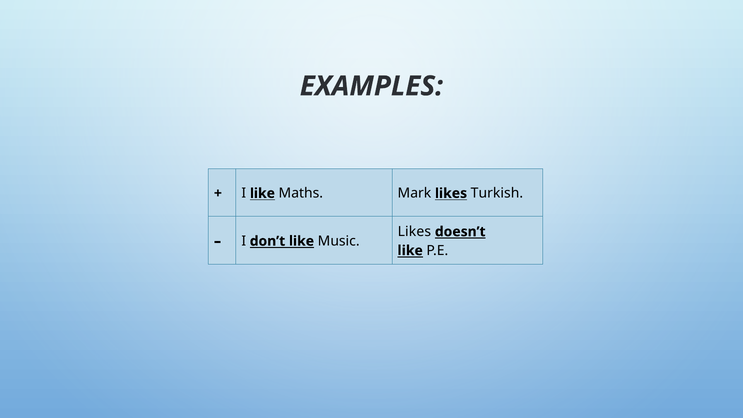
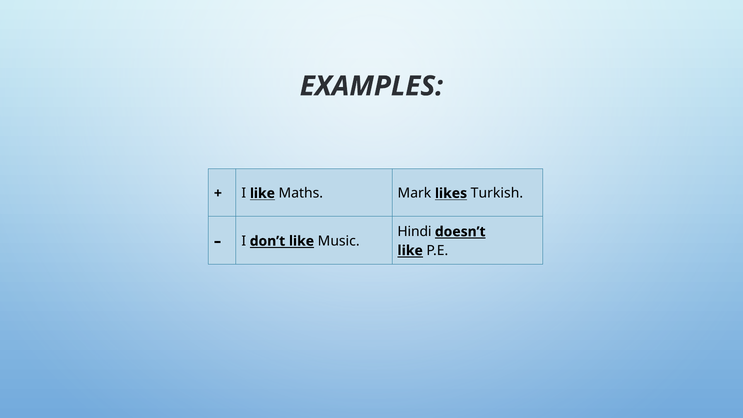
Likes at (414, 232): Likes -> Hindi
